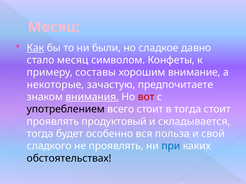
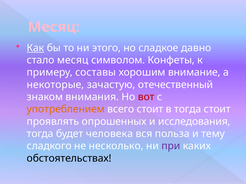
были: были -> этого
предпочитаете: предпочитаете -> отечественный
внимания underline: present -> none
употреблением colour: black -> orange
продуктовый: продуктовый -> опрошенных
складывается: складывается -> исследования
особенно: особенно -> человека
свой: свой -> тему
не проявлять: проявлять -> несколько
при colour: blue -> purple
